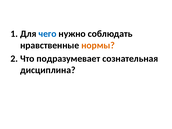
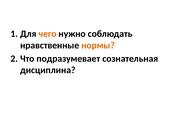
чего colour: blue -> orange
